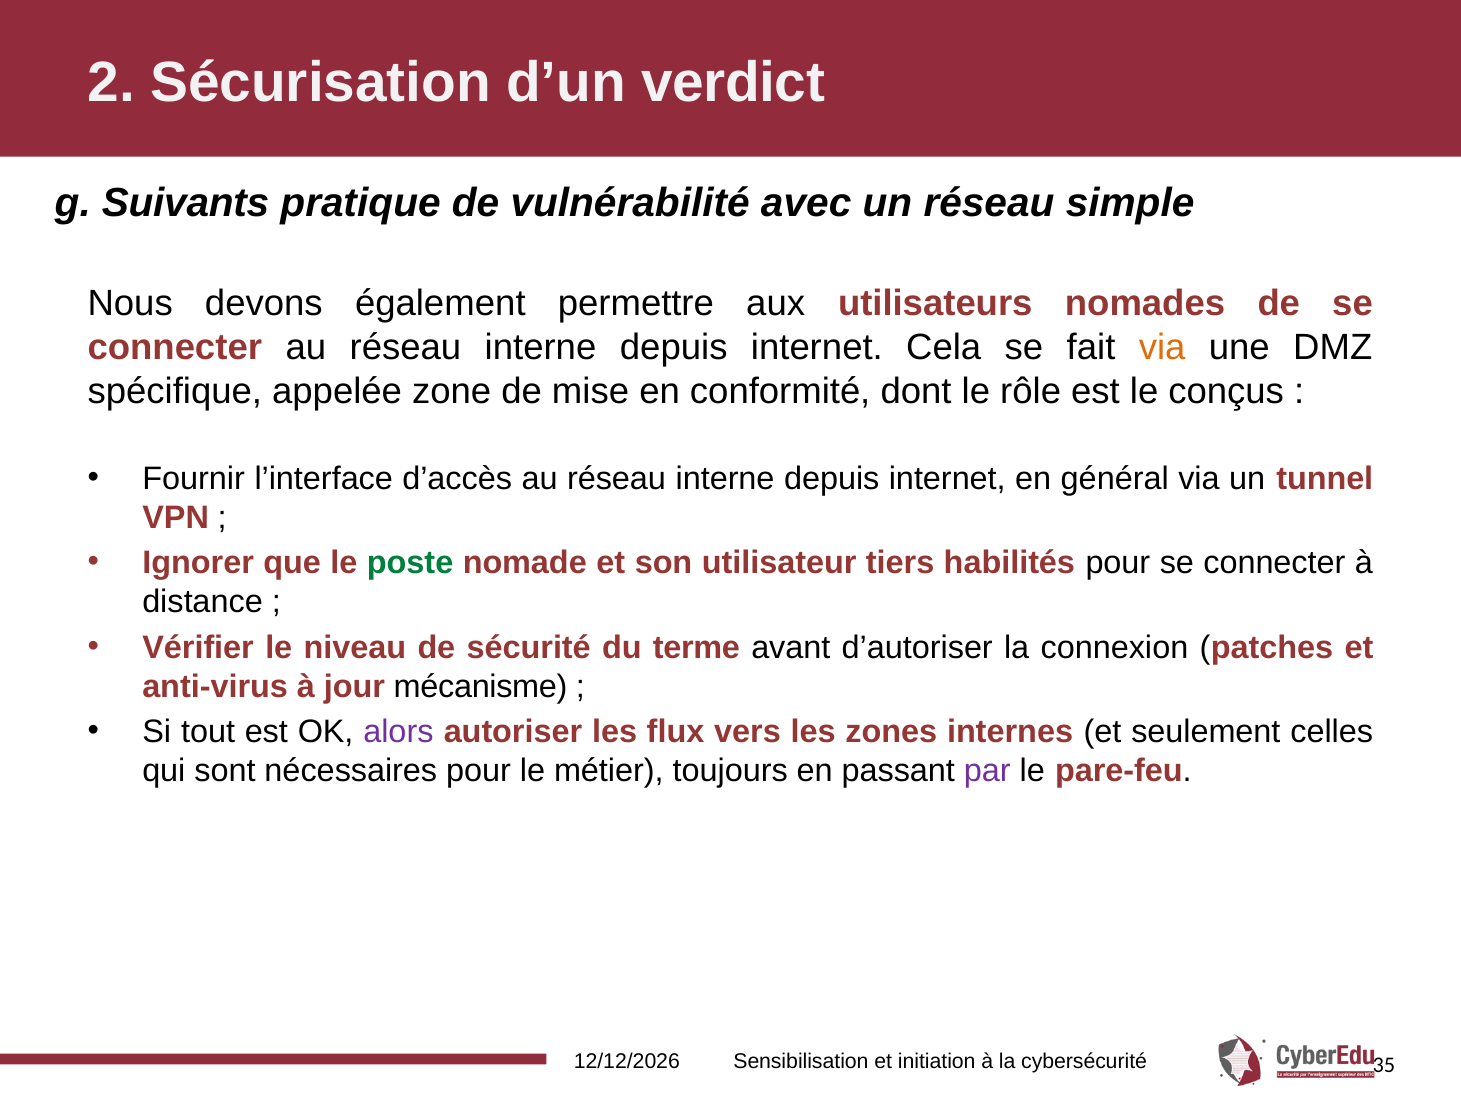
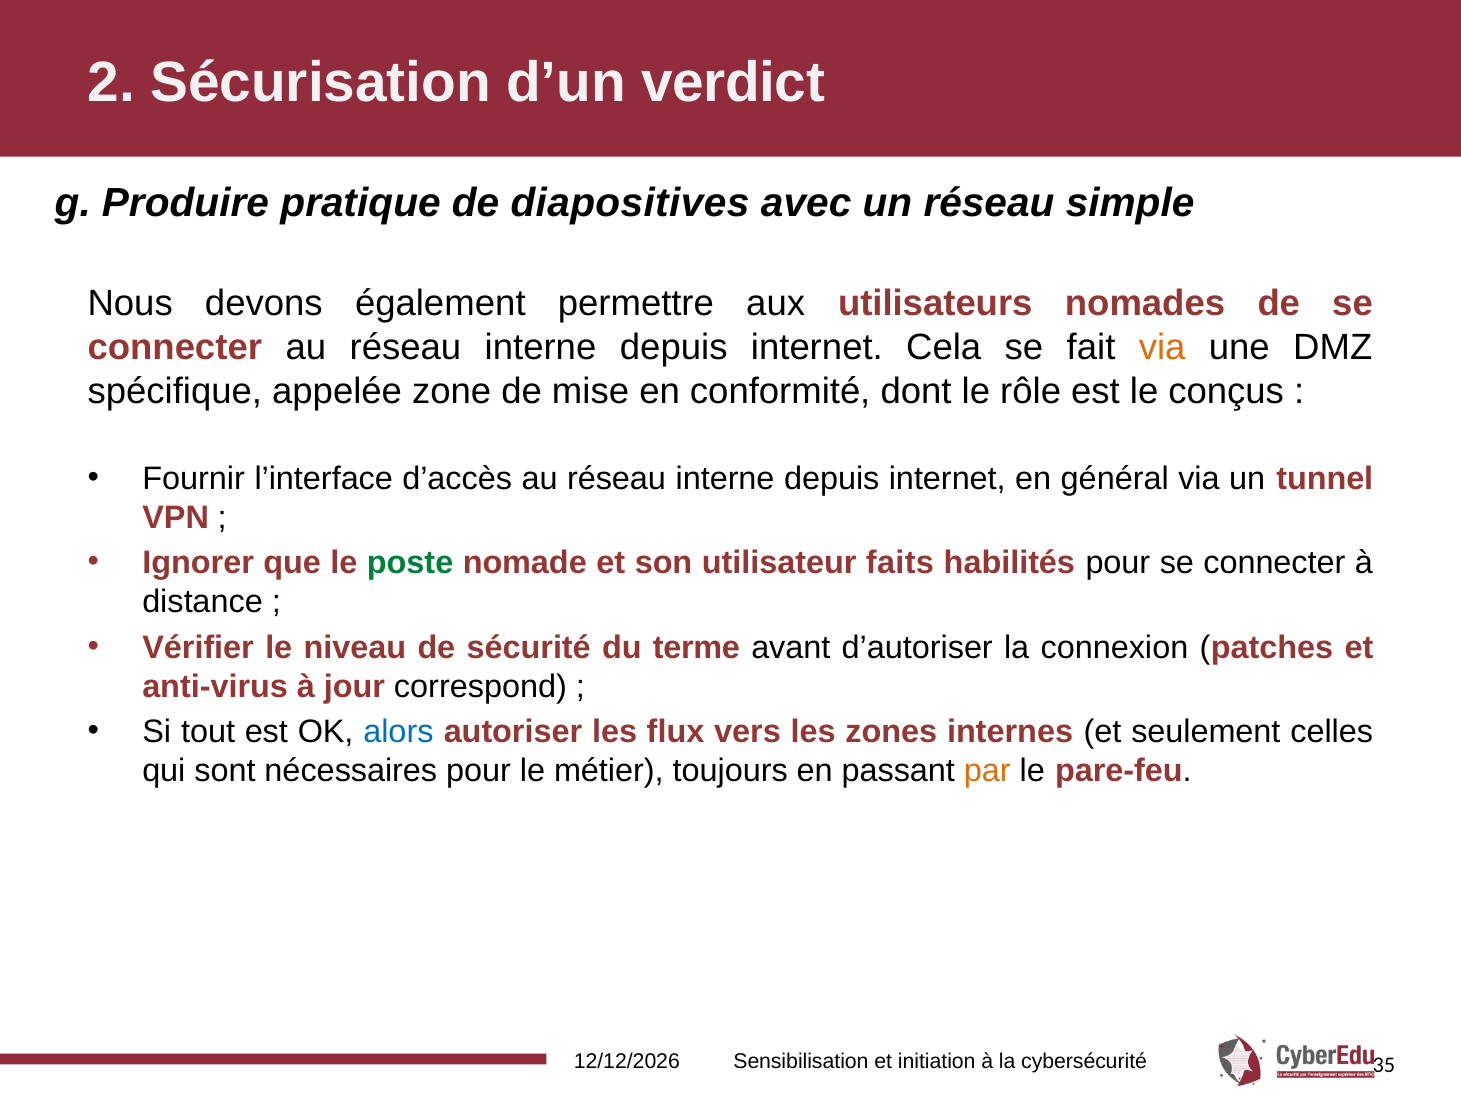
Suivants: Suivants -> Produire
vulnérabilité: vulnérabilité -> diapositives
tiers: tiers -> faits
mécanisme: mécanisme -> correspond
alors colour: purple -> blue
par colour: purple -> orange
